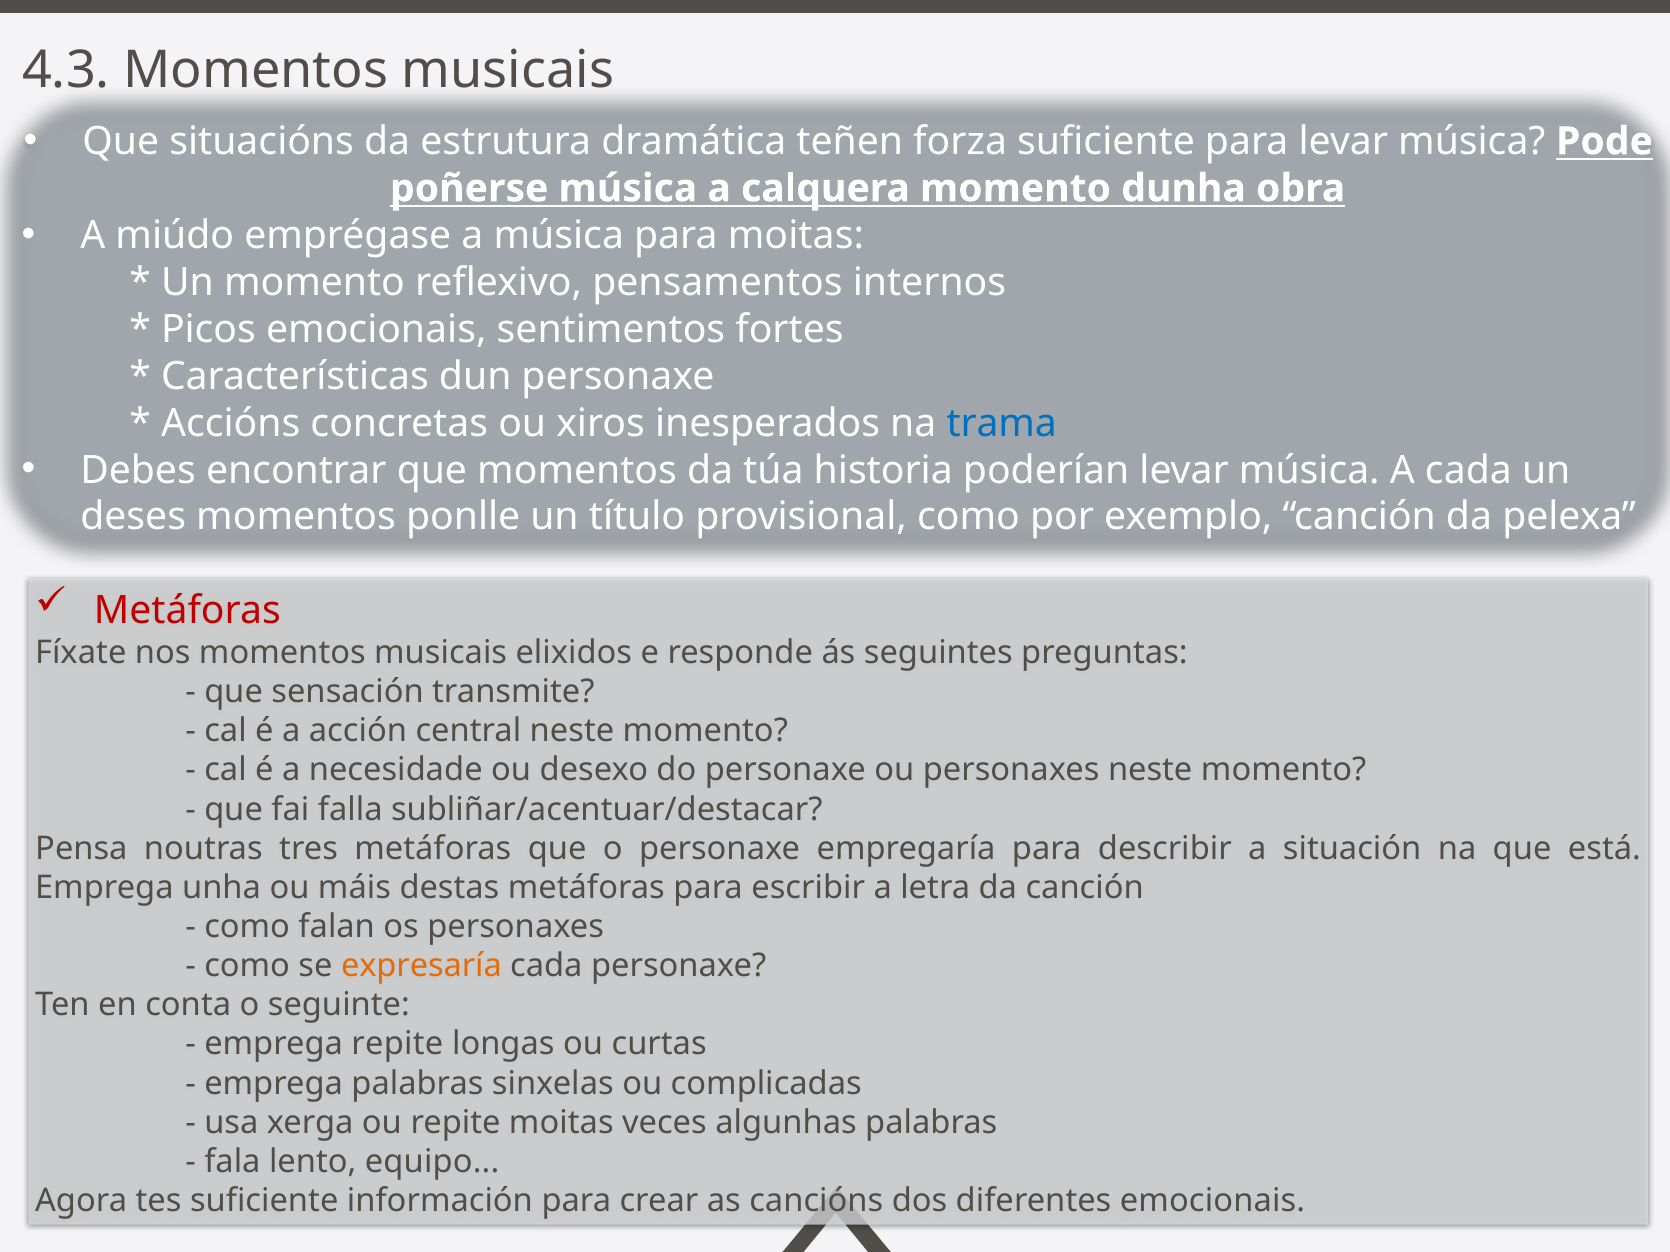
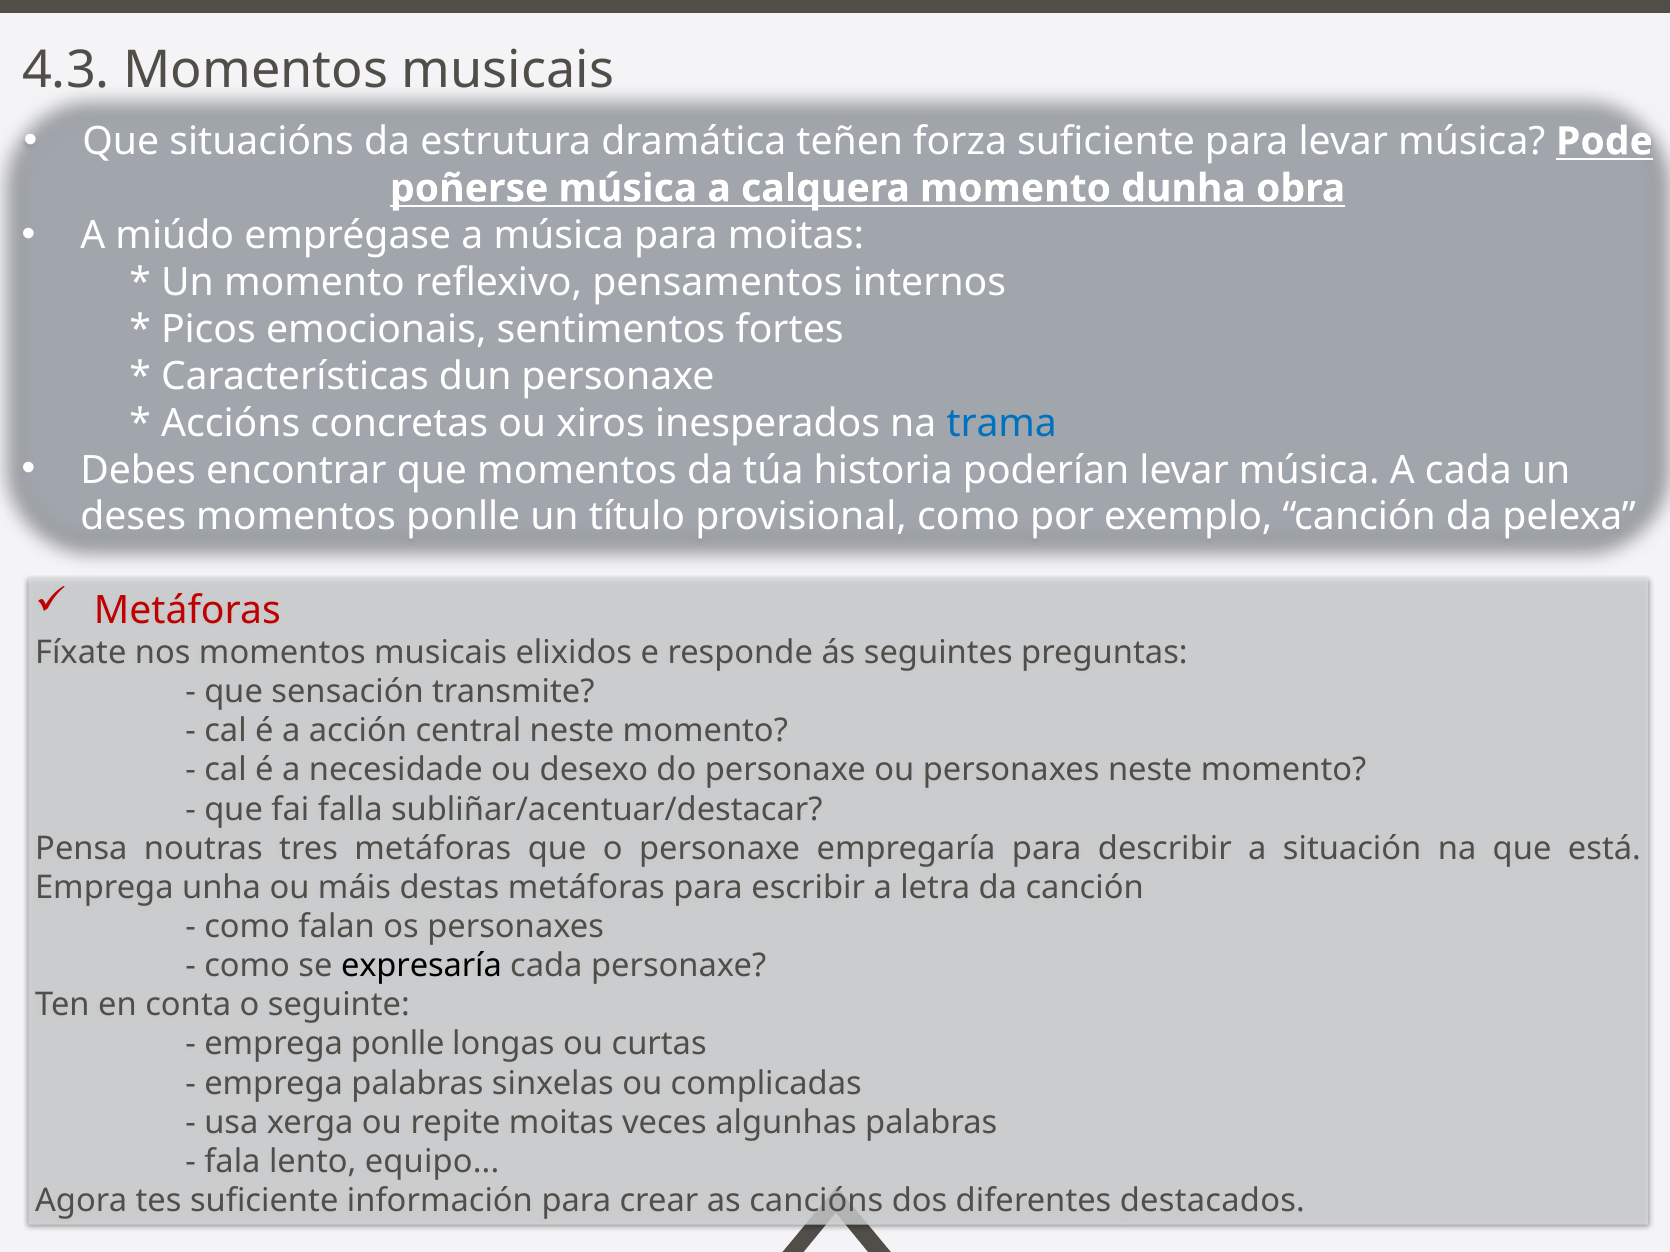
expresaría colour: orange -> black
emprega repite: repite -> ponlle
diferentes emocionais: emocionais -> destacados
